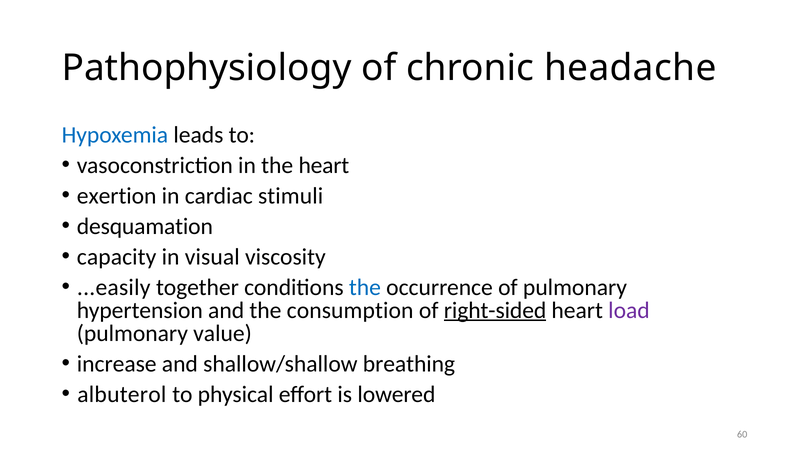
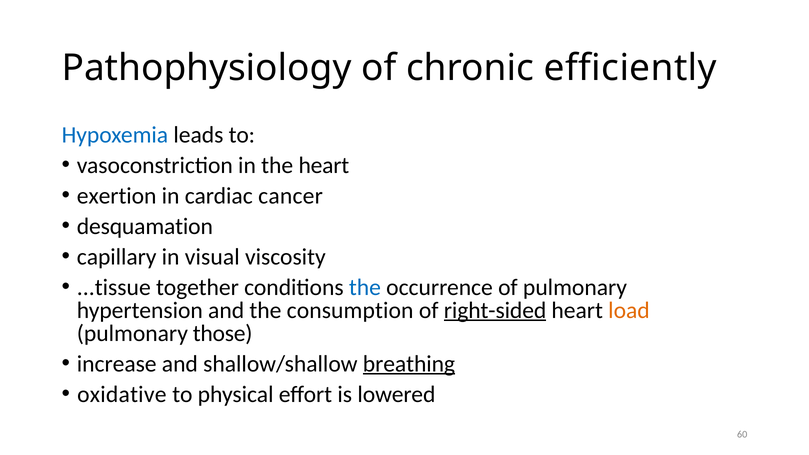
headache: headache -> efficiently
stimuli: stimuli -> cancer
capacity: capacity -> capillary
...easily: ...easily -> ...tissue
load colour: purple -> orange
value: value -> those
breathing underline: none -> present
albuterol: albuterol -> oxidative
